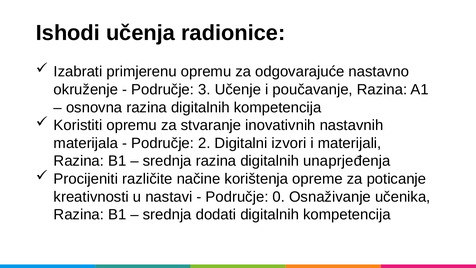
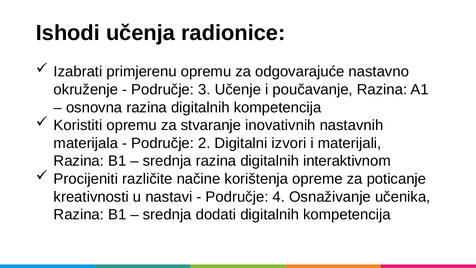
unaprjeđenja: unaprjeđenja -> interaktivnom
0: 0 -> 4
